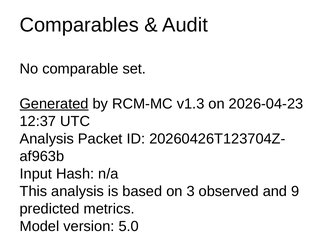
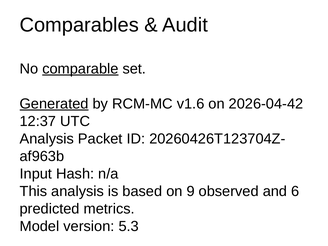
comparable underline: none -> present
v1.3: v1.3 -> v1.6
2026-04-23: 2026-04-23 -> 2026-04-42
3: 3 -> 9
9: 9 -> 6
5.0: 5.0 -> 5.3
